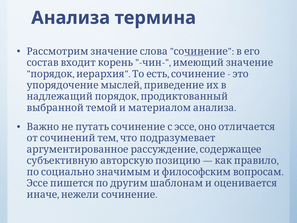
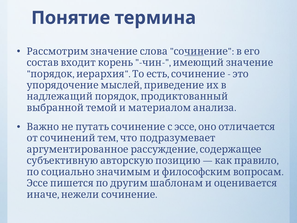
Анализа: Анализа -> Понятие
